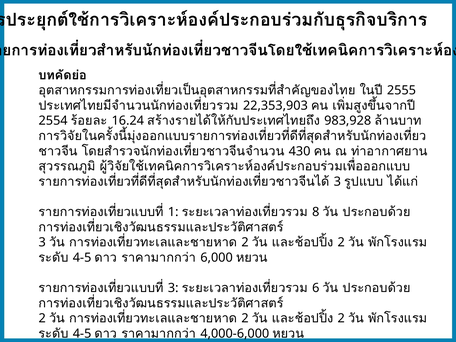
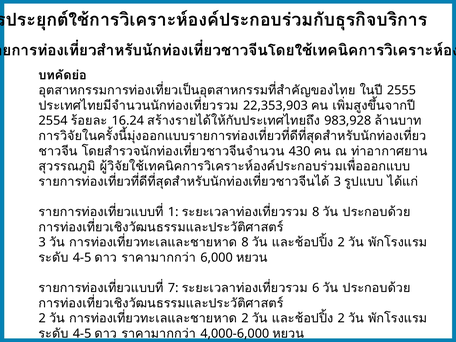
2 at (245, 242): 2 -> 8
3 at (173, 288): 3 -> 7
